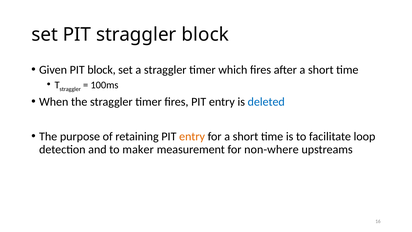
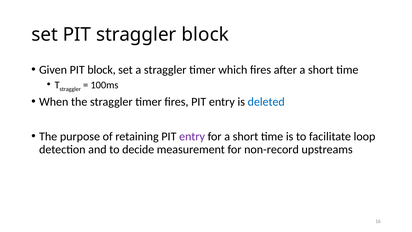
entry at (192, 136) colour: orange -> purple
maker: maker -> decide
non-where: non-where -> non-record
